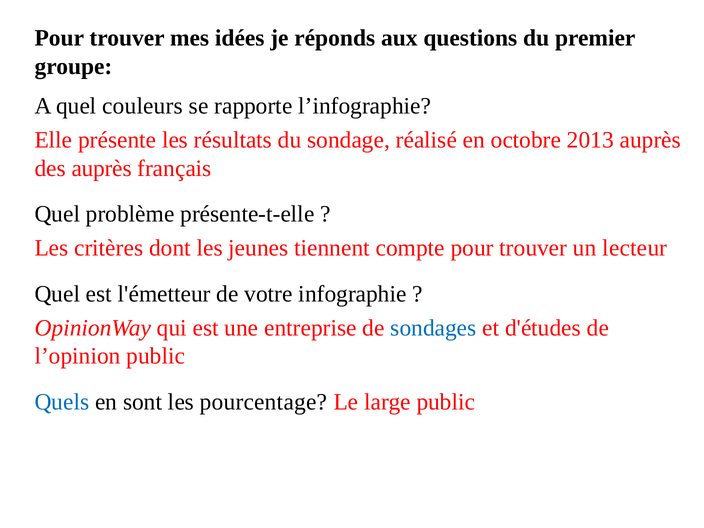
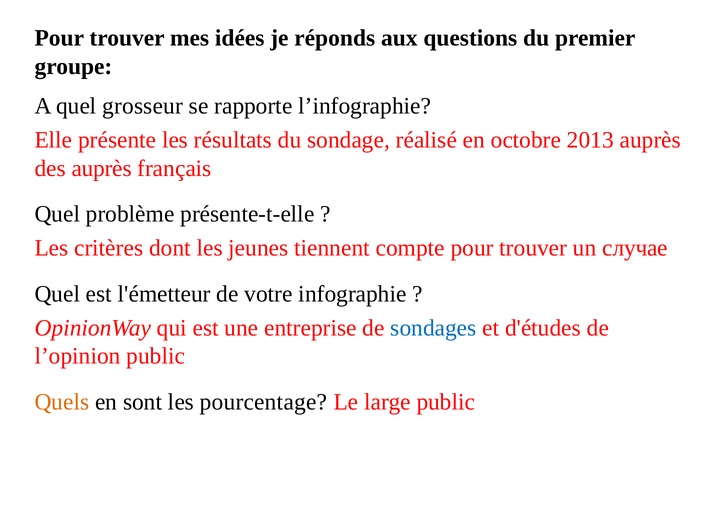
couleurs: couleurs -> grosseur
lecteur: lecteur -> случае
Quels colour: blue -> orange
